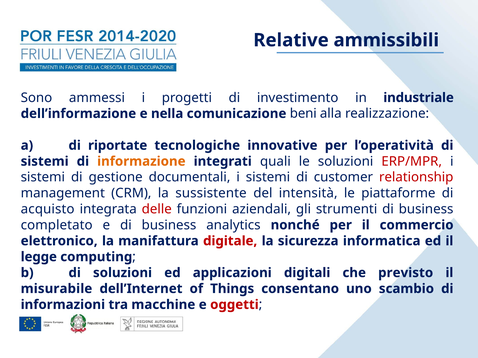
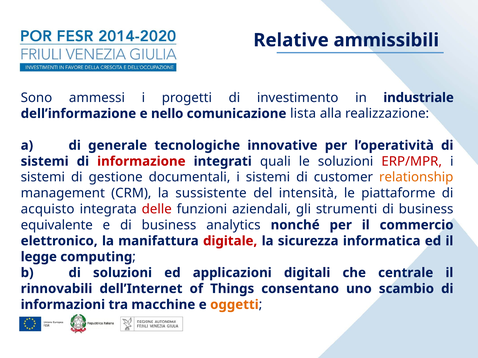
nella: nella -> nello
beni: beni -> lista
riportate: riportate -> generale
informazione colour: orange -> red
relationship colour: red -> orange
completato: completato -> equivalente
previsto: previsto -> centrale
misurabile: misurabile -> rinnovabili
oggetti colour: red -> orange
